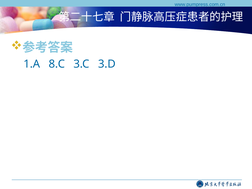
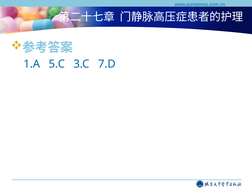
8.C: 8.C -> 5.C
3.D: 3.D -> 7.D
